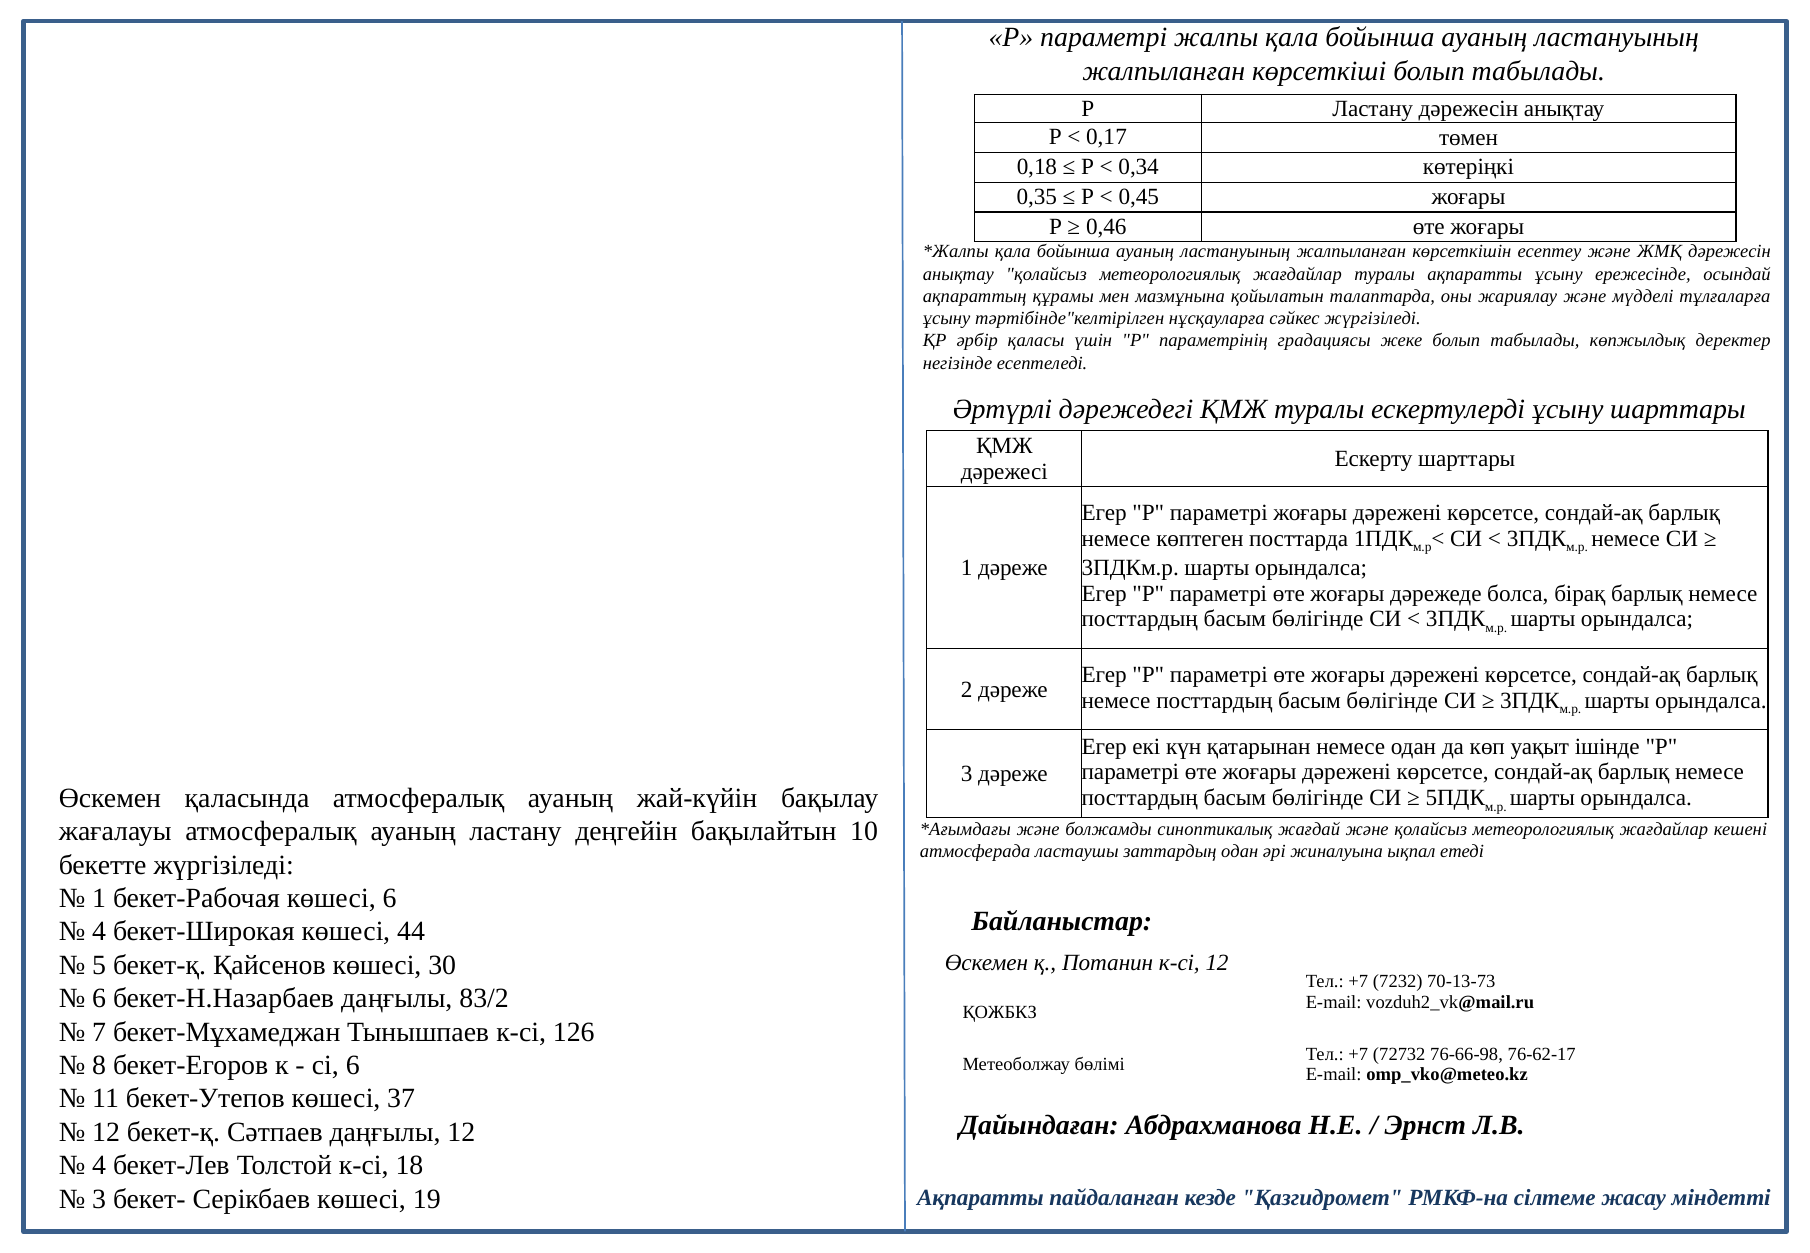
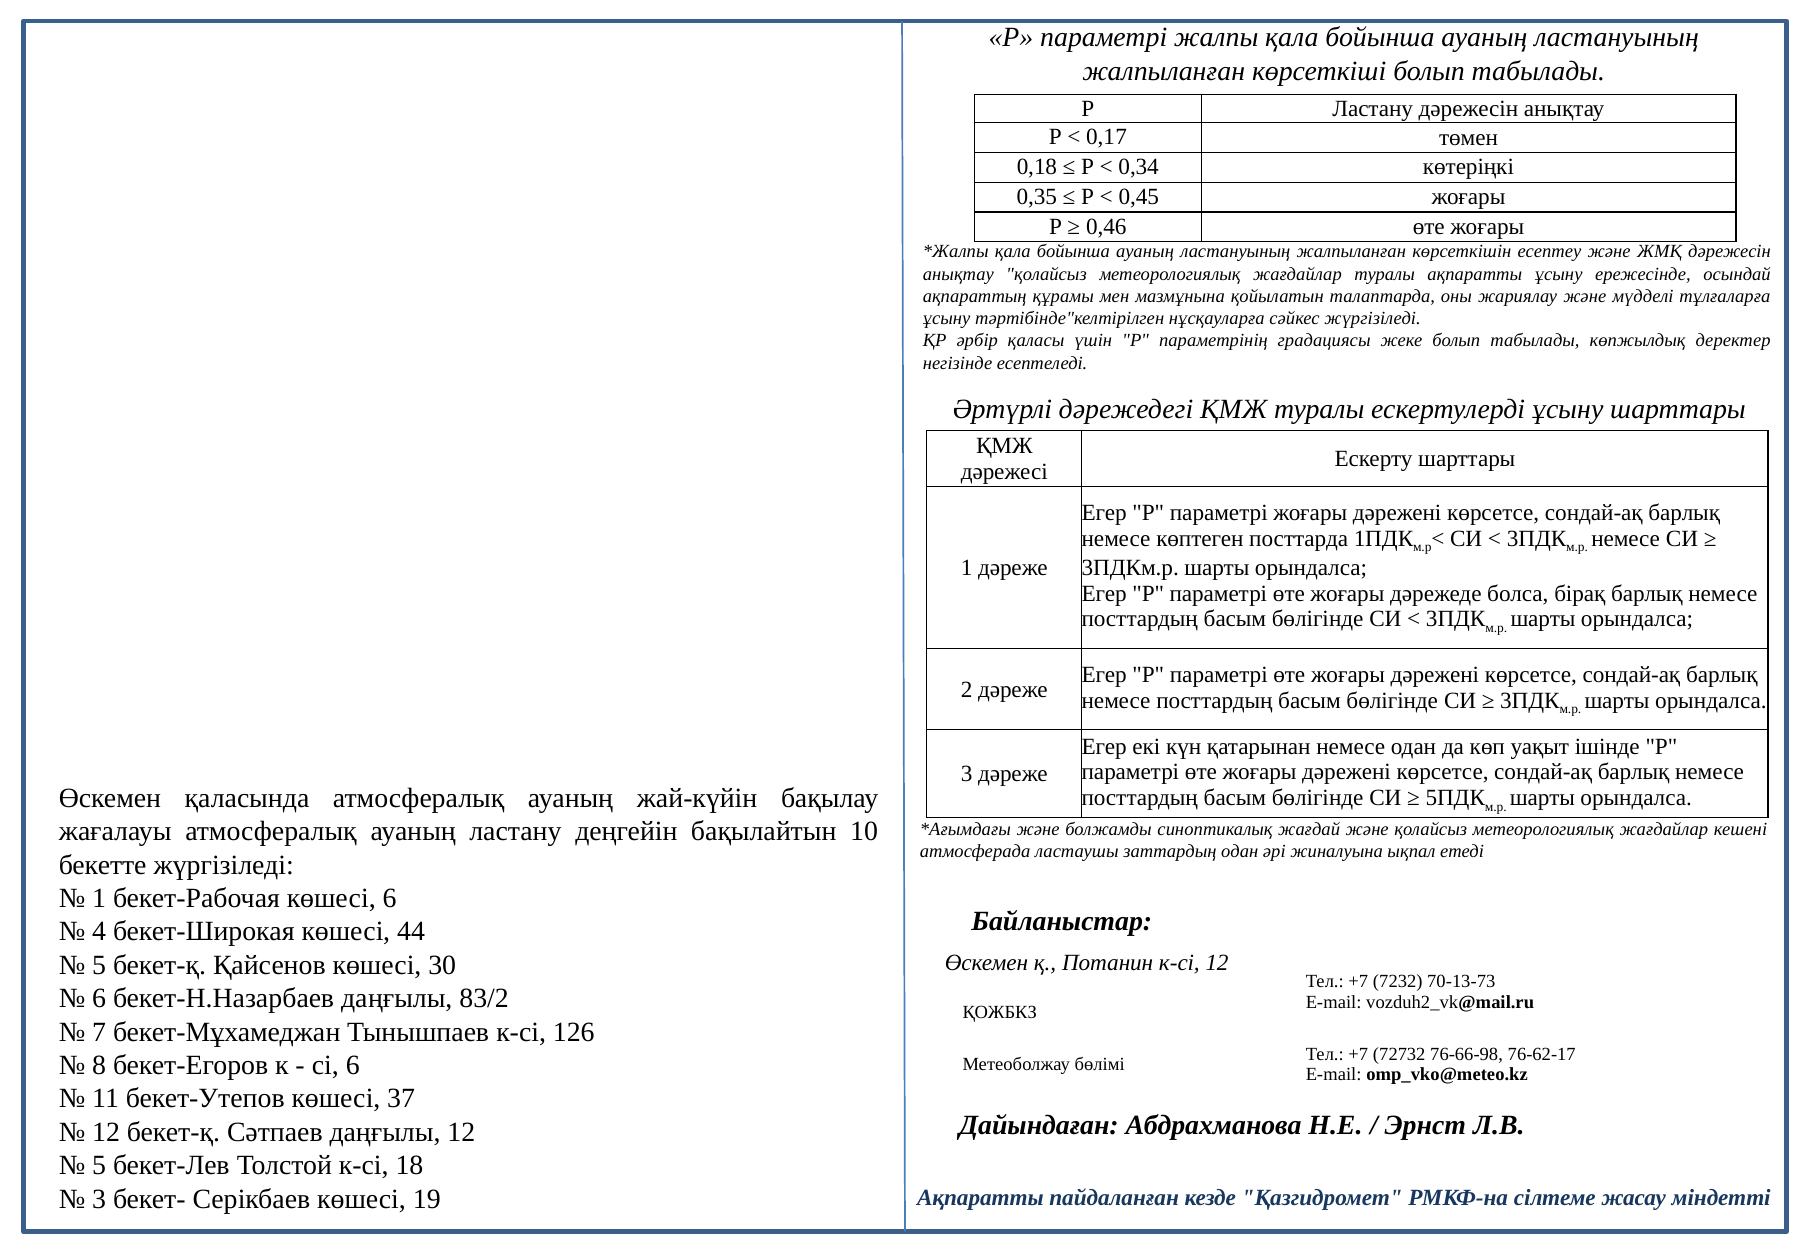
4 at (99, 1166): 4 -> 5
